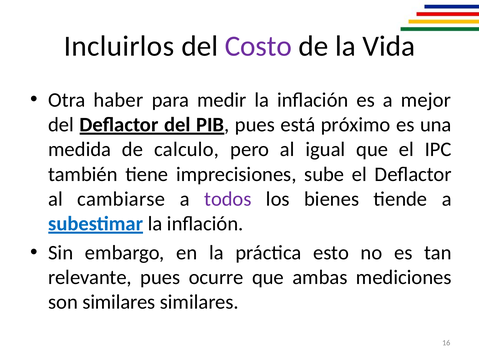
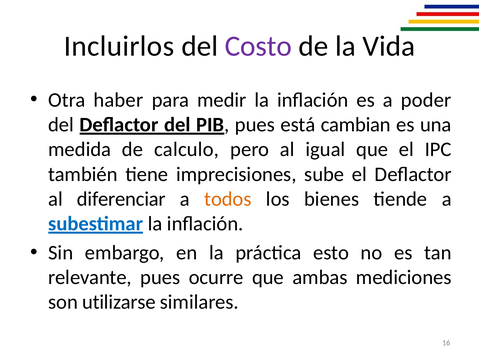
mejor: mejor -> poder
próximo: próximo -> cambian
cambiarse: cambiarse -> diferenciar
todos colour: purple -> orange
son similares: similares -> utilizarse
